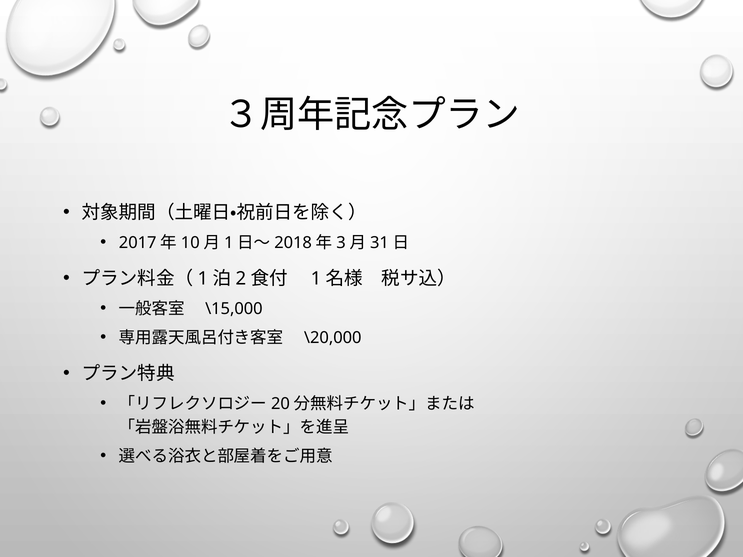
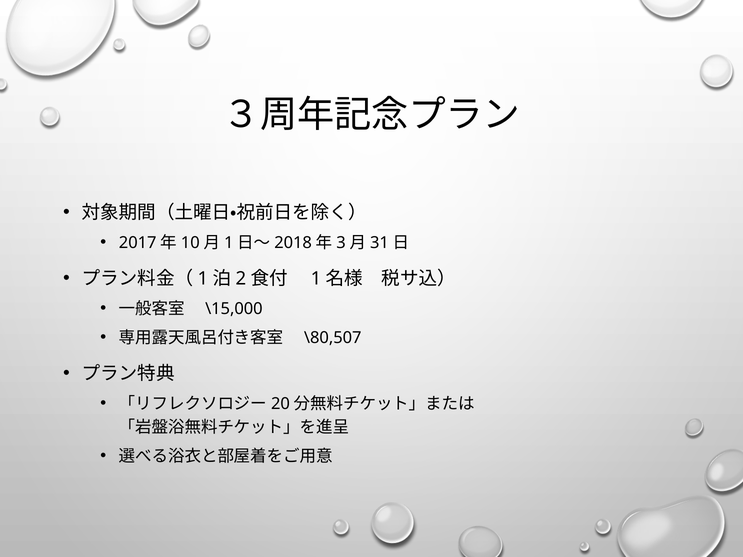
\20,000: \20,000 -> \80,507
